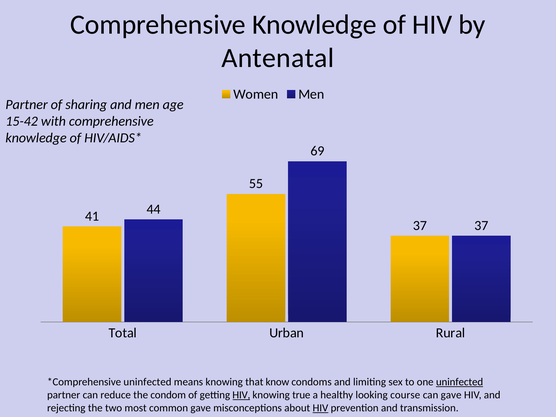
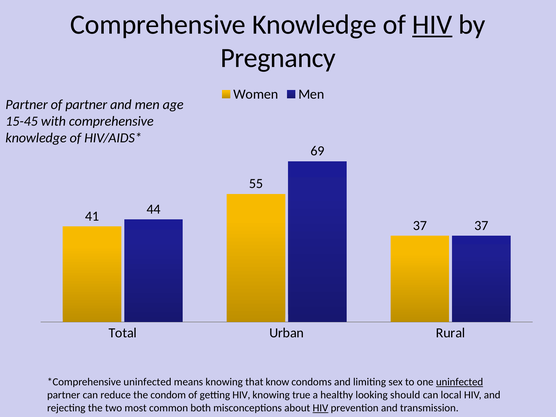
HIV at (432, 25) underline: none -> present
Antenatal: Antenatal -> Pregnancy
of sharing: sharing -> partner
15-42: 15-42 -> 15-45
HIV at (241, 395) underline: present -> none
course: course -> should
can gave: gave -> local
common gave: gave -> both
